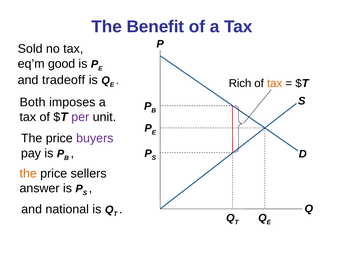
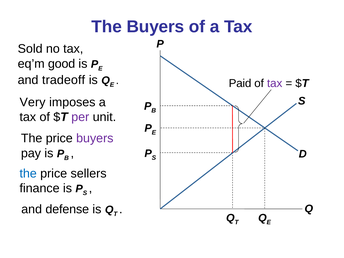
The Benefit: Benefit -> Buyers
Rich: Rich -> Paid
tax at (275, 83) colour: orange -> purple
Both: Both -> Very
the at (28, 173) colour: orange -> blue
answer: answer -> finance
national: national -> defense
